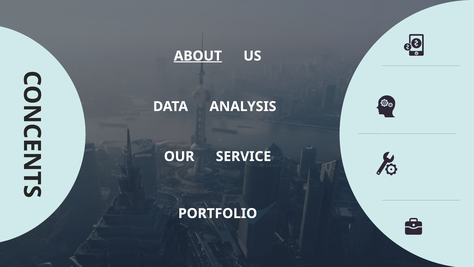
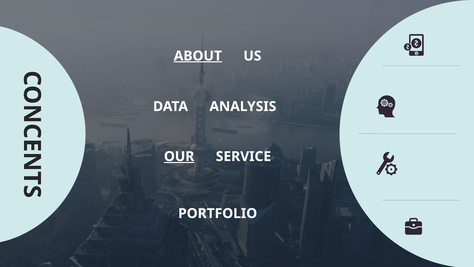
OUR underline: none -> present
